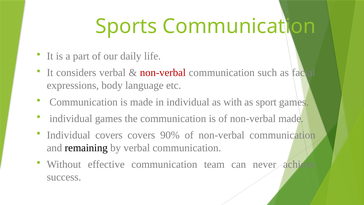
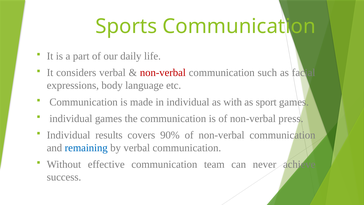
non-verbal made: made -> press
Individual covers: covers -> results
remaining colour: black -> blue
